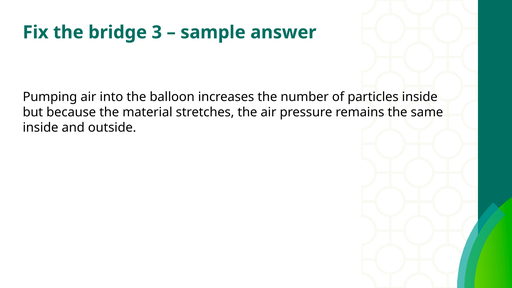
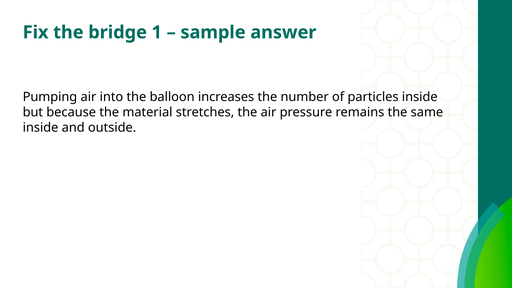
3: 3 -> 1
